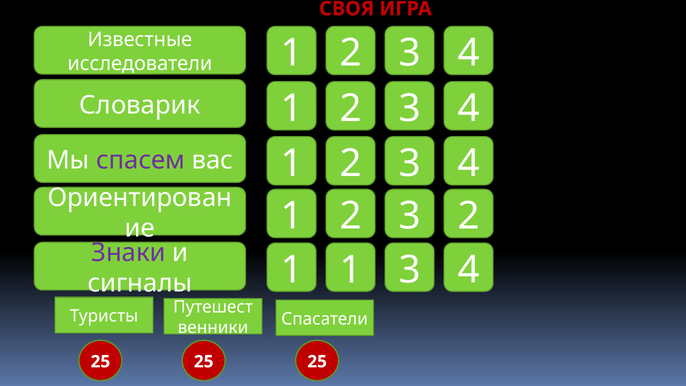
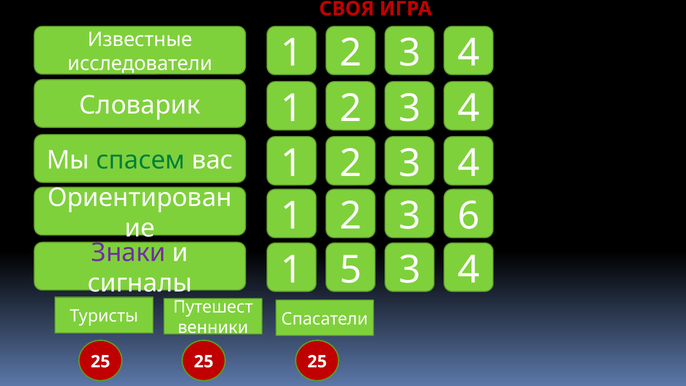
спасем colour: purple -> green
3 2: 2 -> 6
1 1: 1 -> 5
